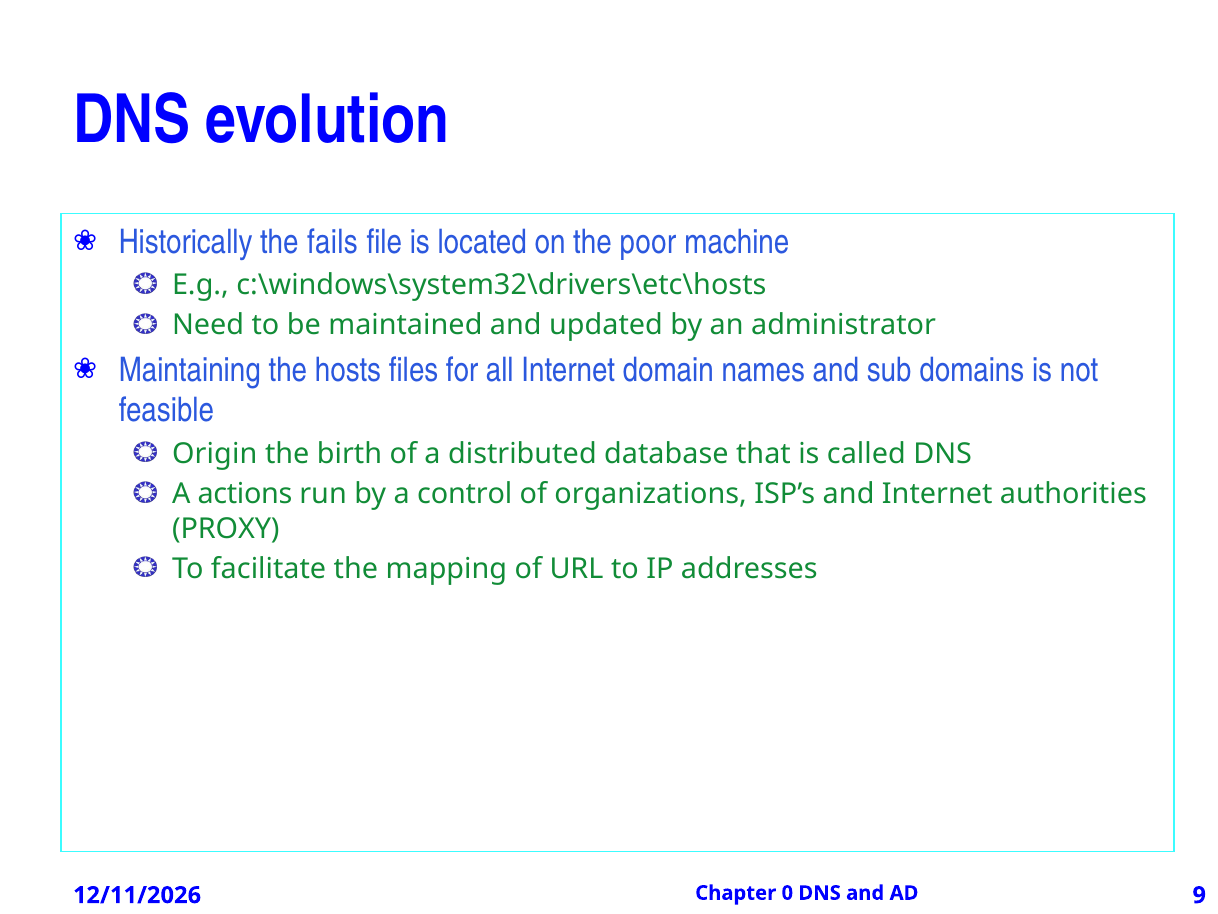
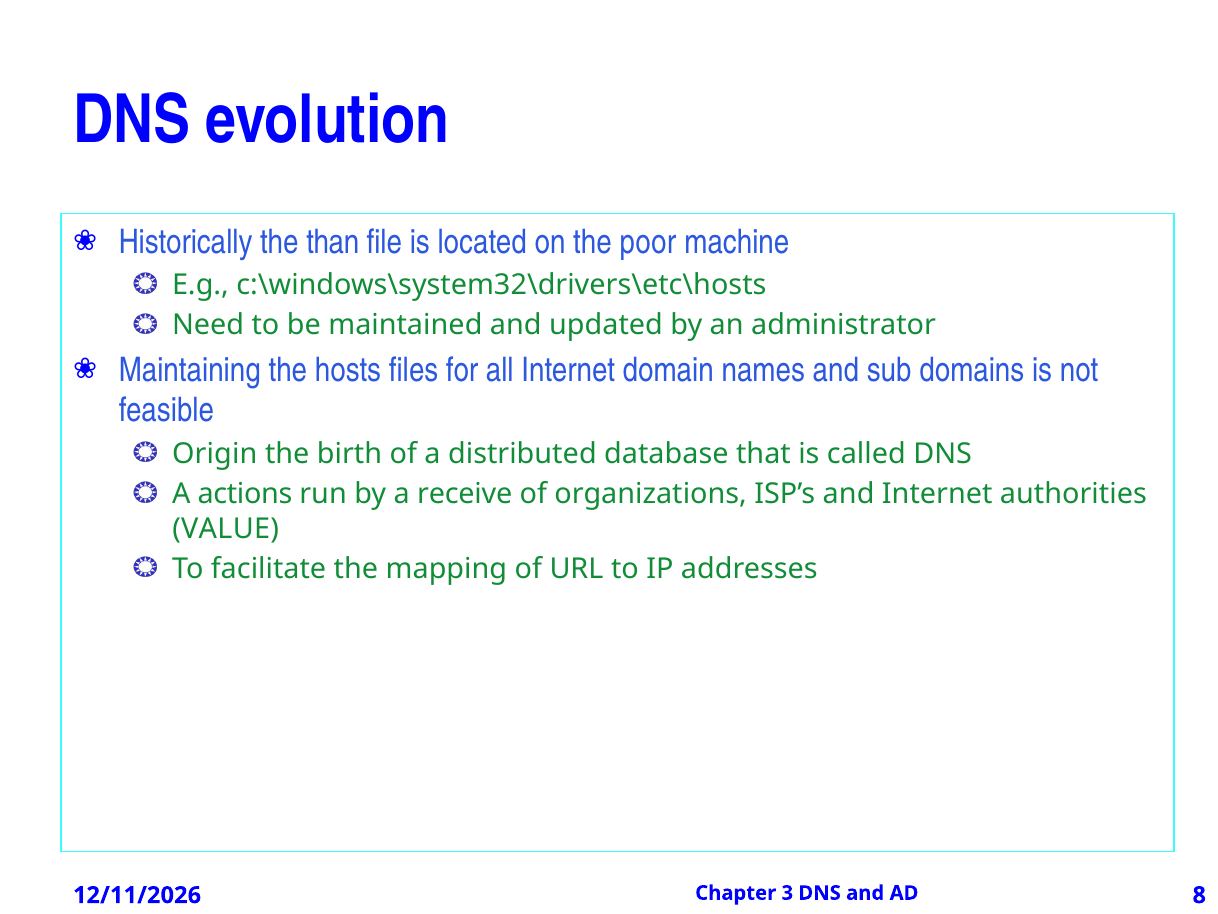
fails: fails -> than
control: control -> receive
PROXY: PROXY -> VALUE
0: 0 -> 3
9: 9 -> 8
